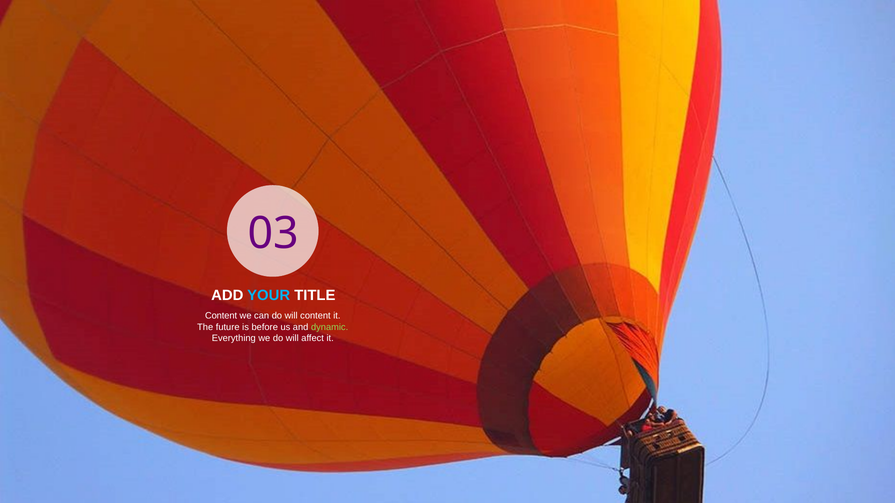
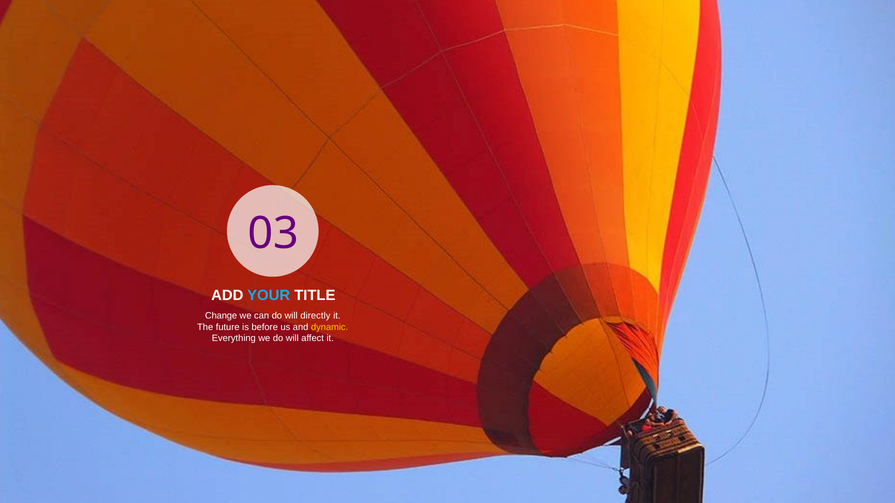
Content at (221, 316): Content -> Change
will content: content -> directly
dynamic colour: light green -> yellow
